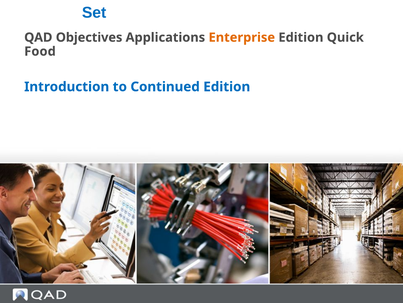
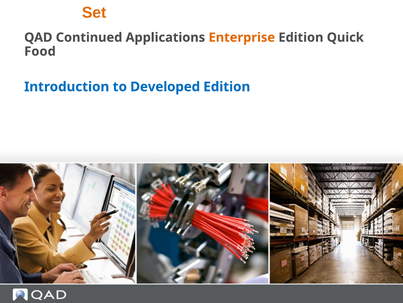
Set colour: blue -> orange
Objectives: Objectives -> Continued
Continued: Continued -> Developed
